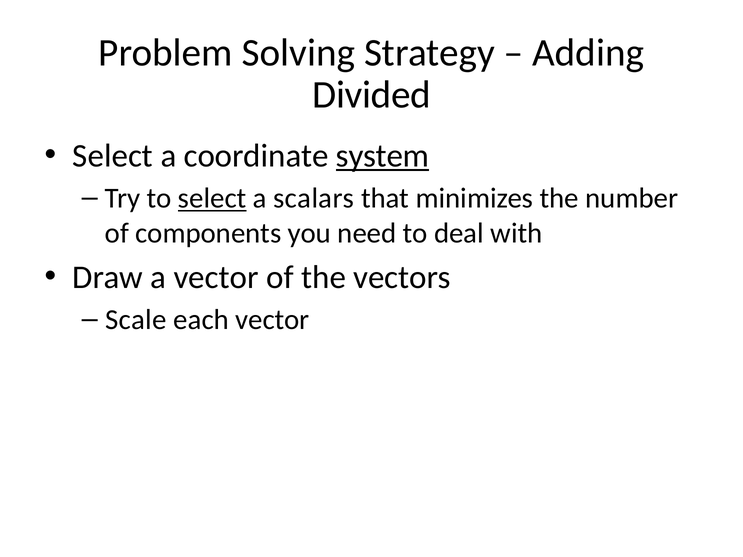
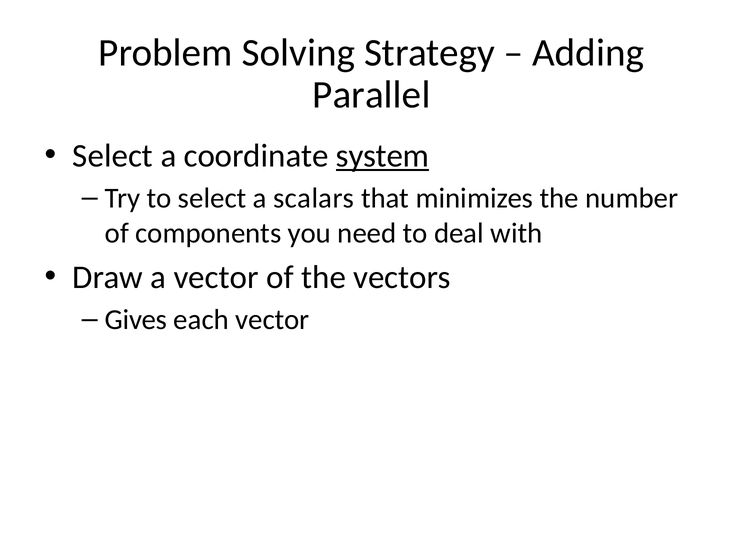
Divided: Divided -> Parallel
select at (212, 199) underline: present -> none
Scale: Scale -> Gives
